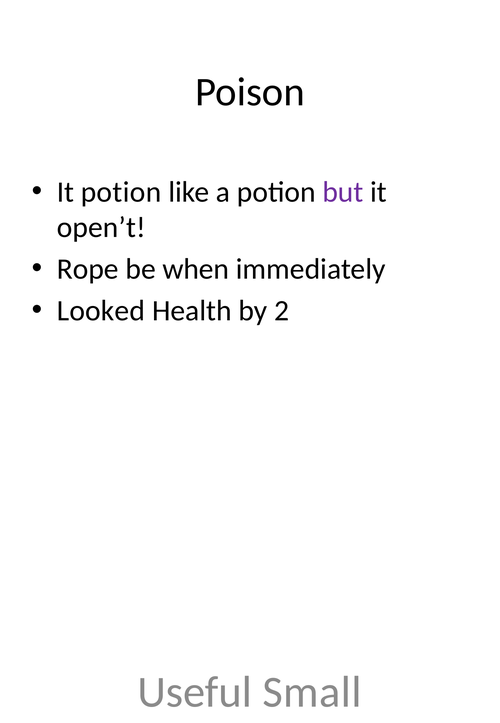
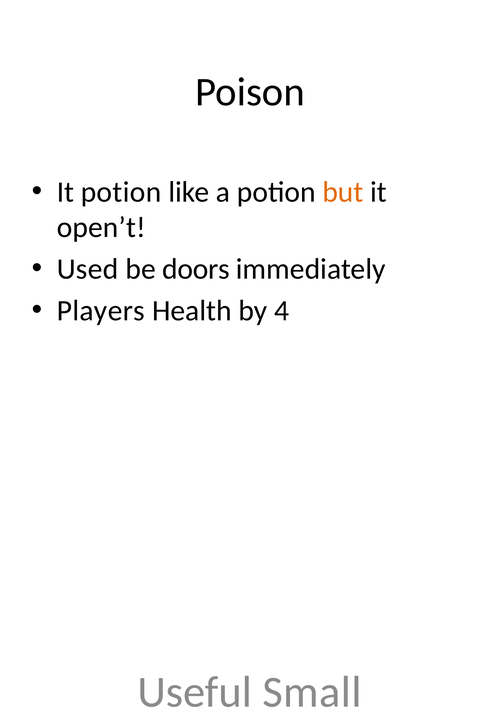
but colour: purple -> orange
Rope: Rope -> Used
when: when -> doors
Looked: Looked -> Players
2: 2 -> 4
